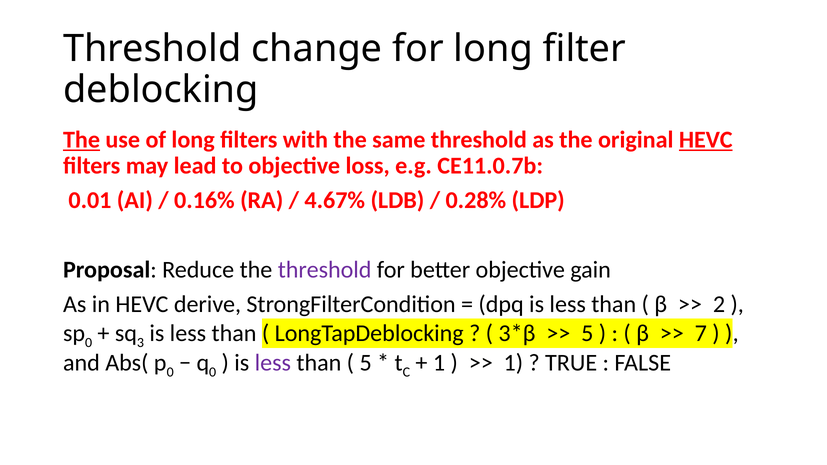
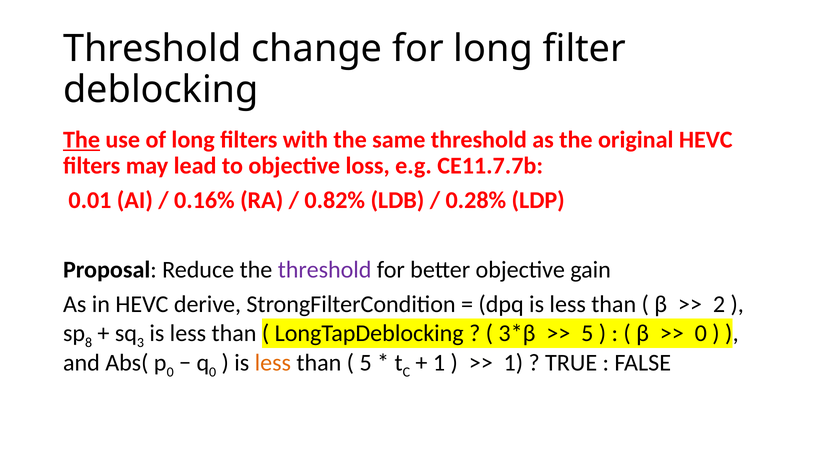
HEVC at (706, 140) underline: present -> none
CE11.0.7b: CE11.0.7b -> CE11.7.7b
4.67%: 4.67% -> 0.82%
0 at (89, 343): 0 -> 8
7 at (701, 333): 7 -> 0
less at (273, 363) colour: purple -> orange
